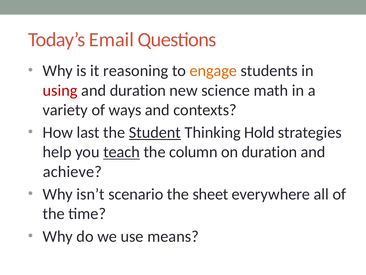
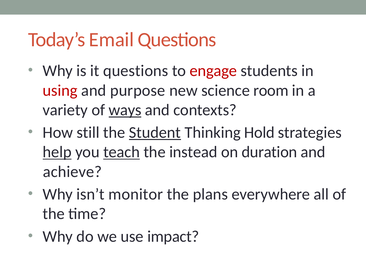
it reasoning: reasoning -> questions
engage colour: orange -> red
and duration: duration -> purpose
math: math -> room
ways underline: none -> present
last: last -> still
help underline: none -> present
column: column -> instead
scenario: scenario -> monitor
sheet: sheet -> plans
means: means -> impact
